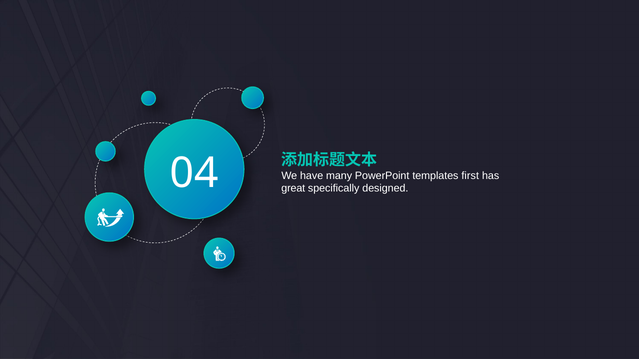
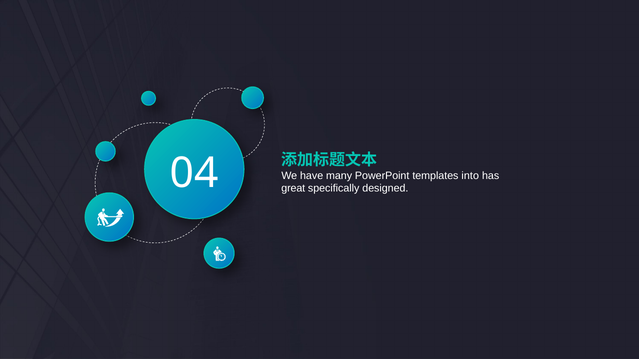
first: first -> into
